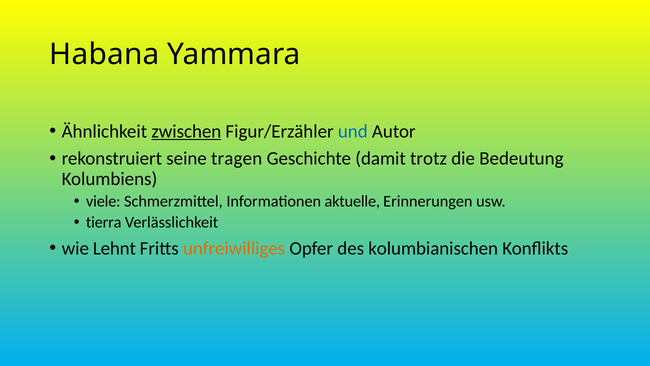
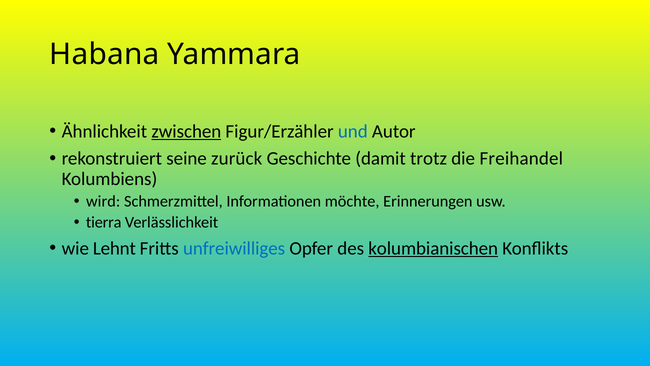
tragen: tragen -> zurück
Bedeutung: Bedeutung -> Freihandel
viele: viele -> wird
aktuelle: aktuelle -> möchte
unfreiwilliges colour: orange -> blue
kolumbianischen underline: none -> present
